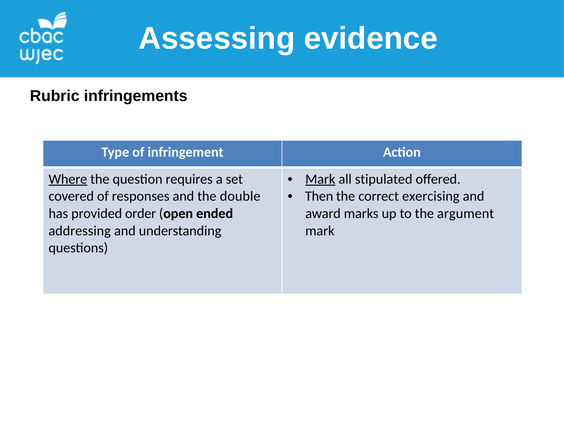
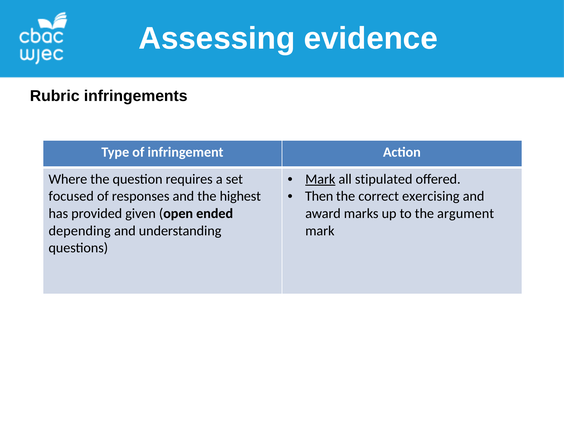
Where underline: present -> none
covered: covered -> focused
double: double -> highest
order: order -> given
addressing: addressing -> depending
